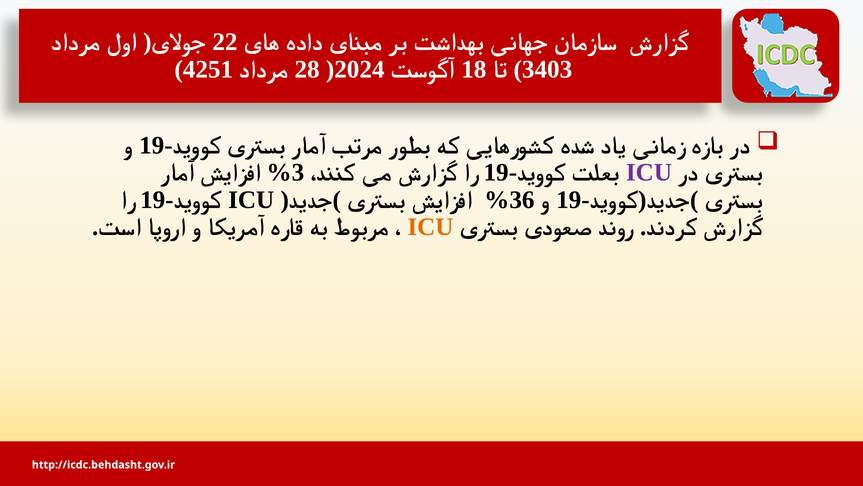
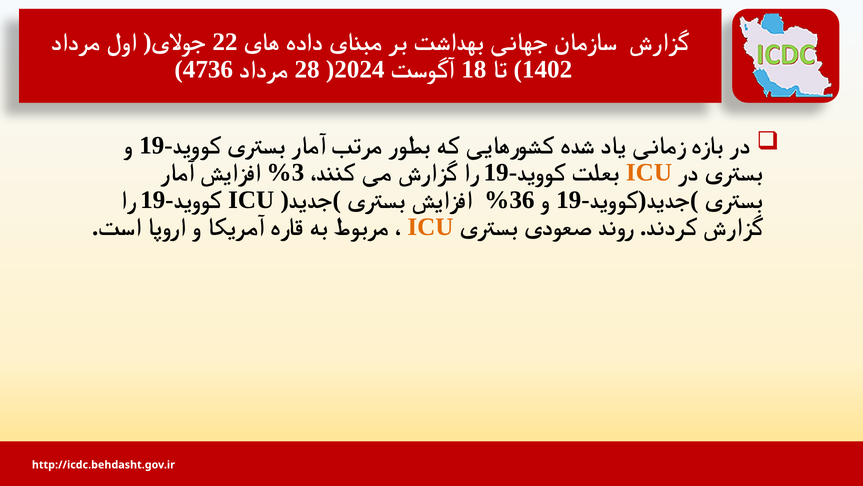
4251: 4251 -> 4736
3403: 3403 -> 1402
ICU at (649, 172) colour: purple -> orange
